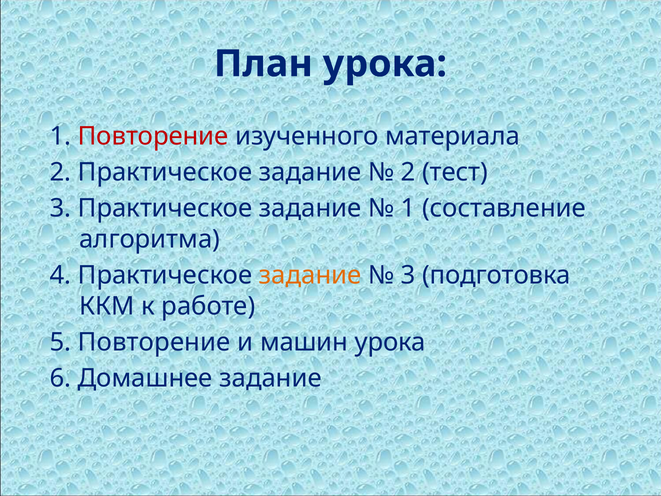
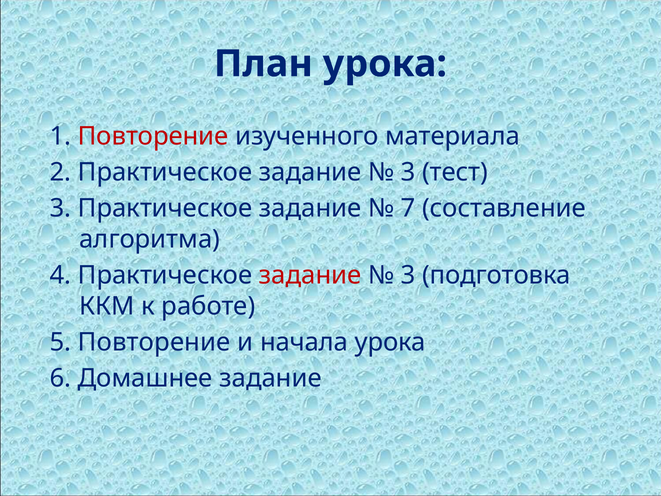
2 at (408, 172): 2 -> 3
1 at (408, 208): 1 -> 7
задание at (310, 275) colour: orange -> red
машин: машин -> начала
